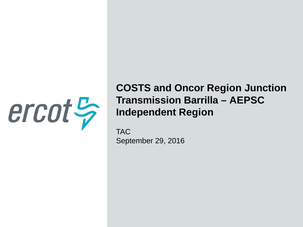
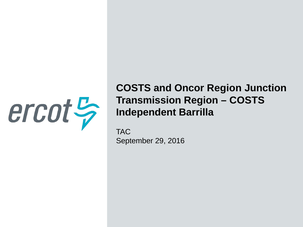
Transmission Barrilla: Barrilla -> Region
AEPSC at (247, 100): AEPSC -> COSTS
Independent Region: Region -> Barrilla
